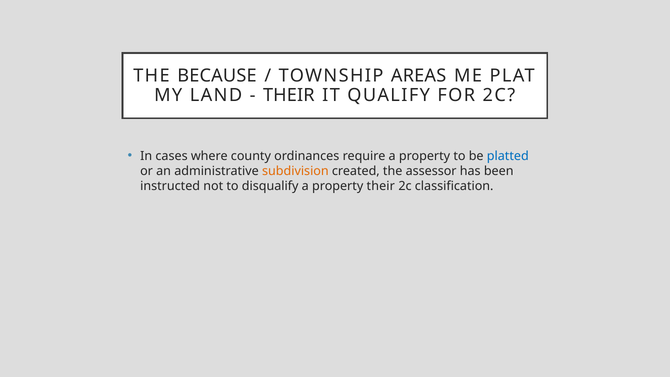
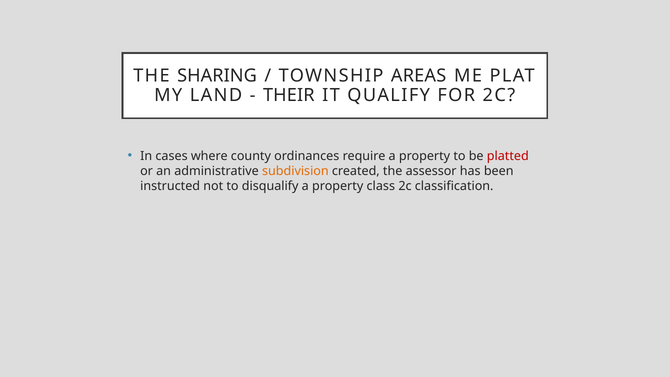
BECAUSE: BECAUSE -> SHARING
platted colour: blue -> red
property their: their -> class
